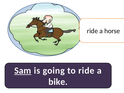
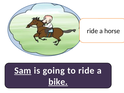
bike underline: none -> present
